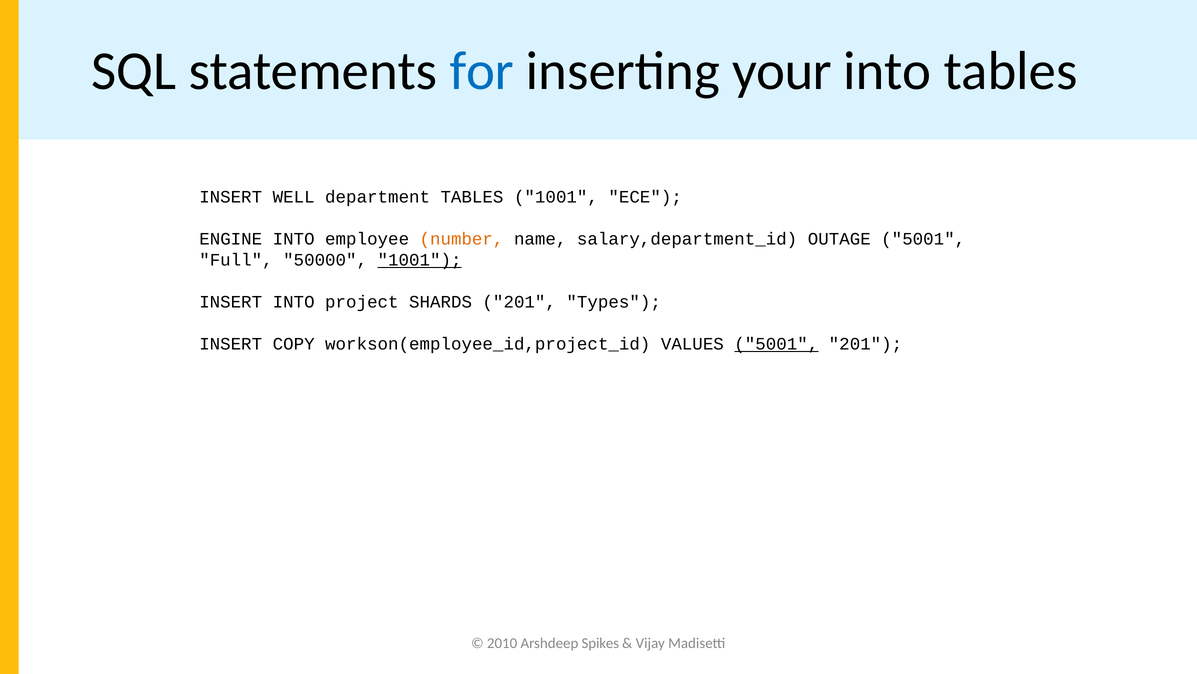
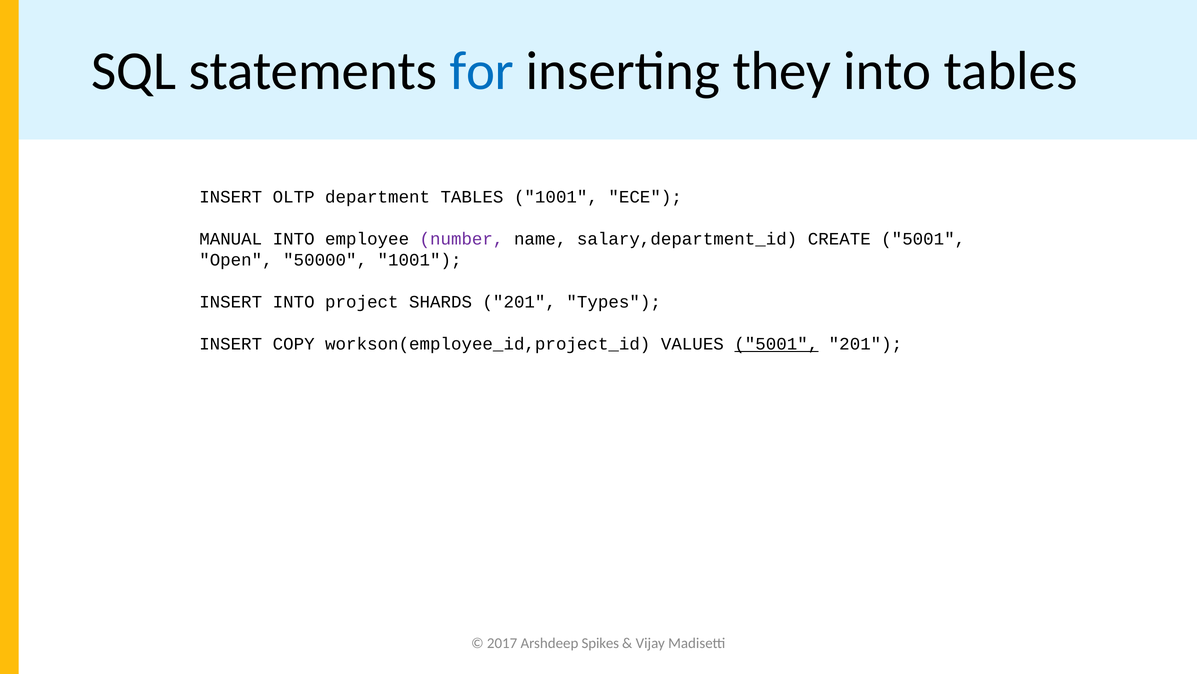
your: your -> they
WELL: WELL -> OLTP
ENGINE: ENGINE -> MANUAL
number colour: orange -> purple
OUTAGE: OUTAGE -> CREATE
Full: Full -> Open
1001 at (420, 260) underline: present -> none
2010: 2010 -> 2017
